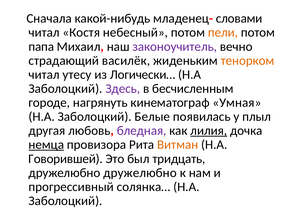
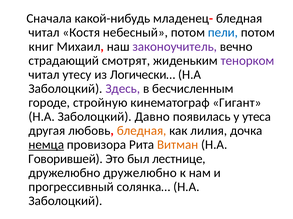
младенец- словами: словами -> бледная
пели colour: orange -> blue
папа: папа -> книг
василёк: василёк -> смотрят
тенорком colour: orange -> purple
нагрянуть: нагрянуть -> стройную
Умная: Умная -> Гигант
Белые: Белые -> Давно
плыл: плыл -> утеса
бледная at (142, 131) colour: purple -> orange
лилия underline: present -> none
тридцать: тридцать -> лестнице
